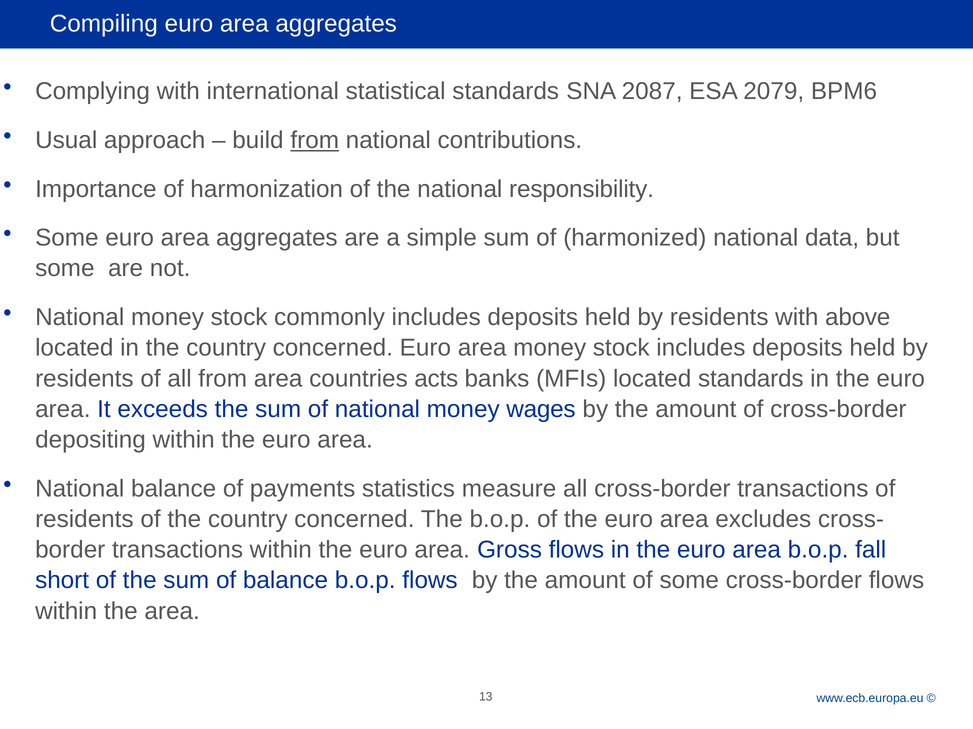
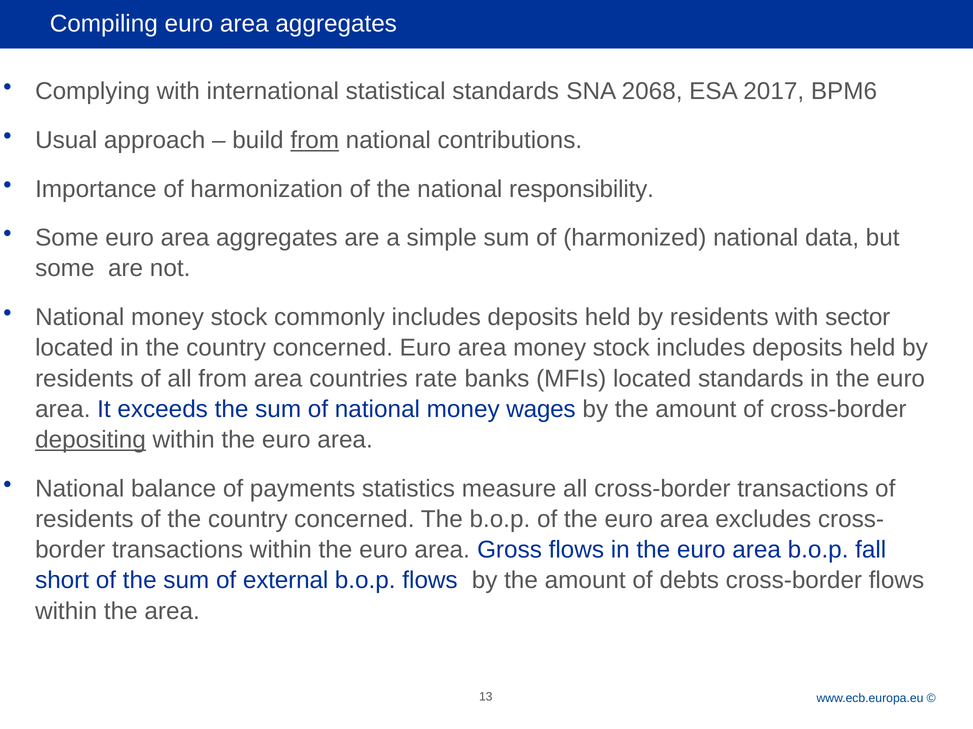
2087: 2087 -> 2068
2079: 2079 -> 2017
above: above -> sector
acts: acts -> rate
depositing underline: none -> present
of balance: balance -> external
of some: some -> debts
